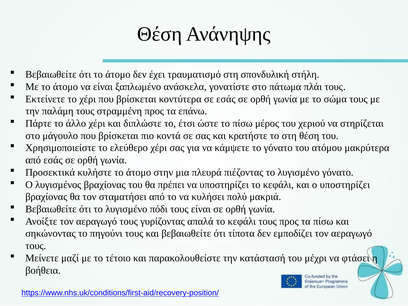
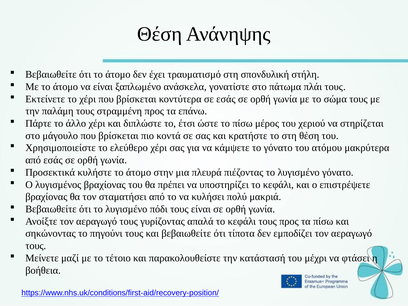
ο υποστηρίζει: υποστηρίζει -> επιστρέψετε
